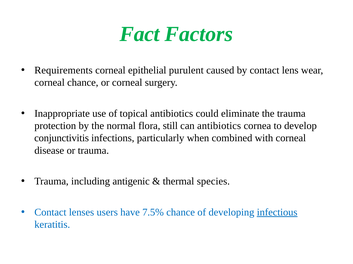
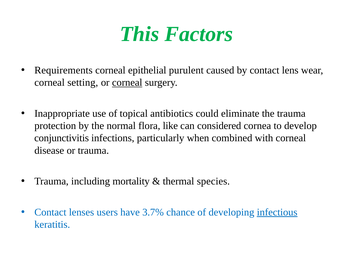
Fact: Fact -> This
corneal chance: chance -> setting
corneal at (127, 83) underline: none -> present
still: still -> like
can antibiotics: antibiotics -> considered
antigenic: antigenic -> mortality
7.5%: 7.5% -> 3.7%
